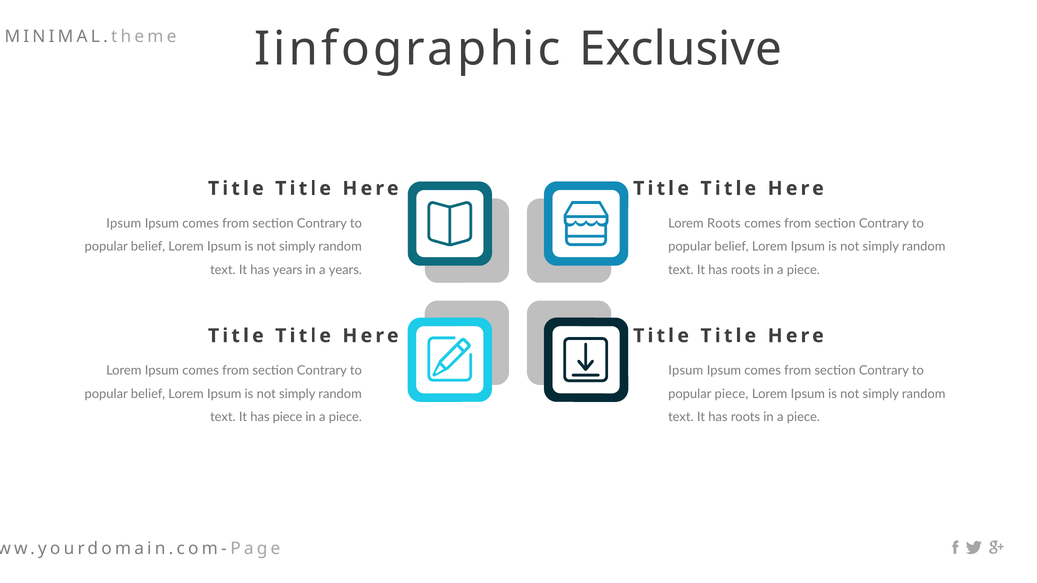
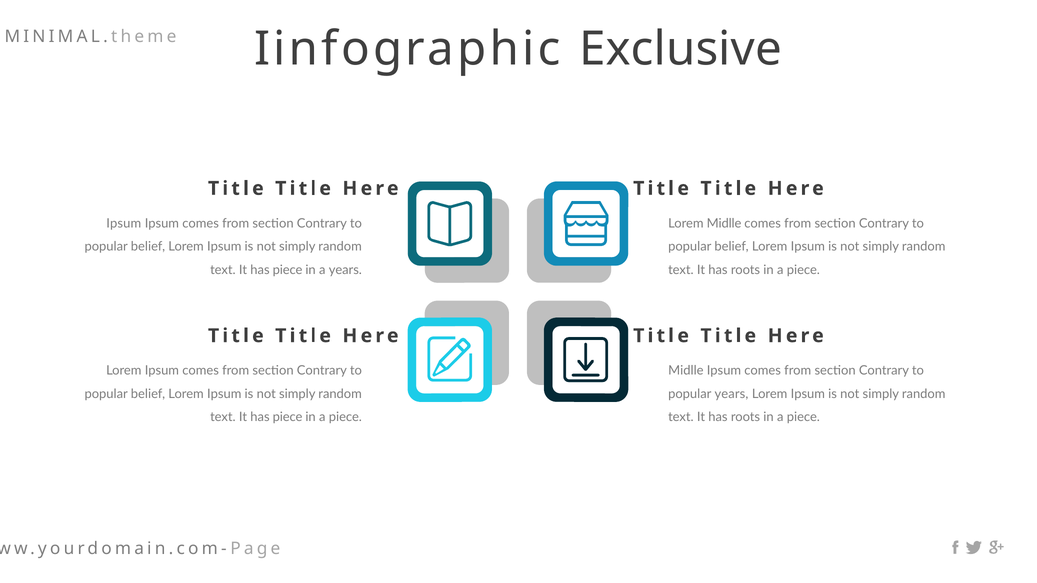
Lorem Roots: Roots -> Midlle
years at (288, 270): years -> piece
Ipsum at (686, 371): Ipsum -> Midlle
popular piece: piece -> years
